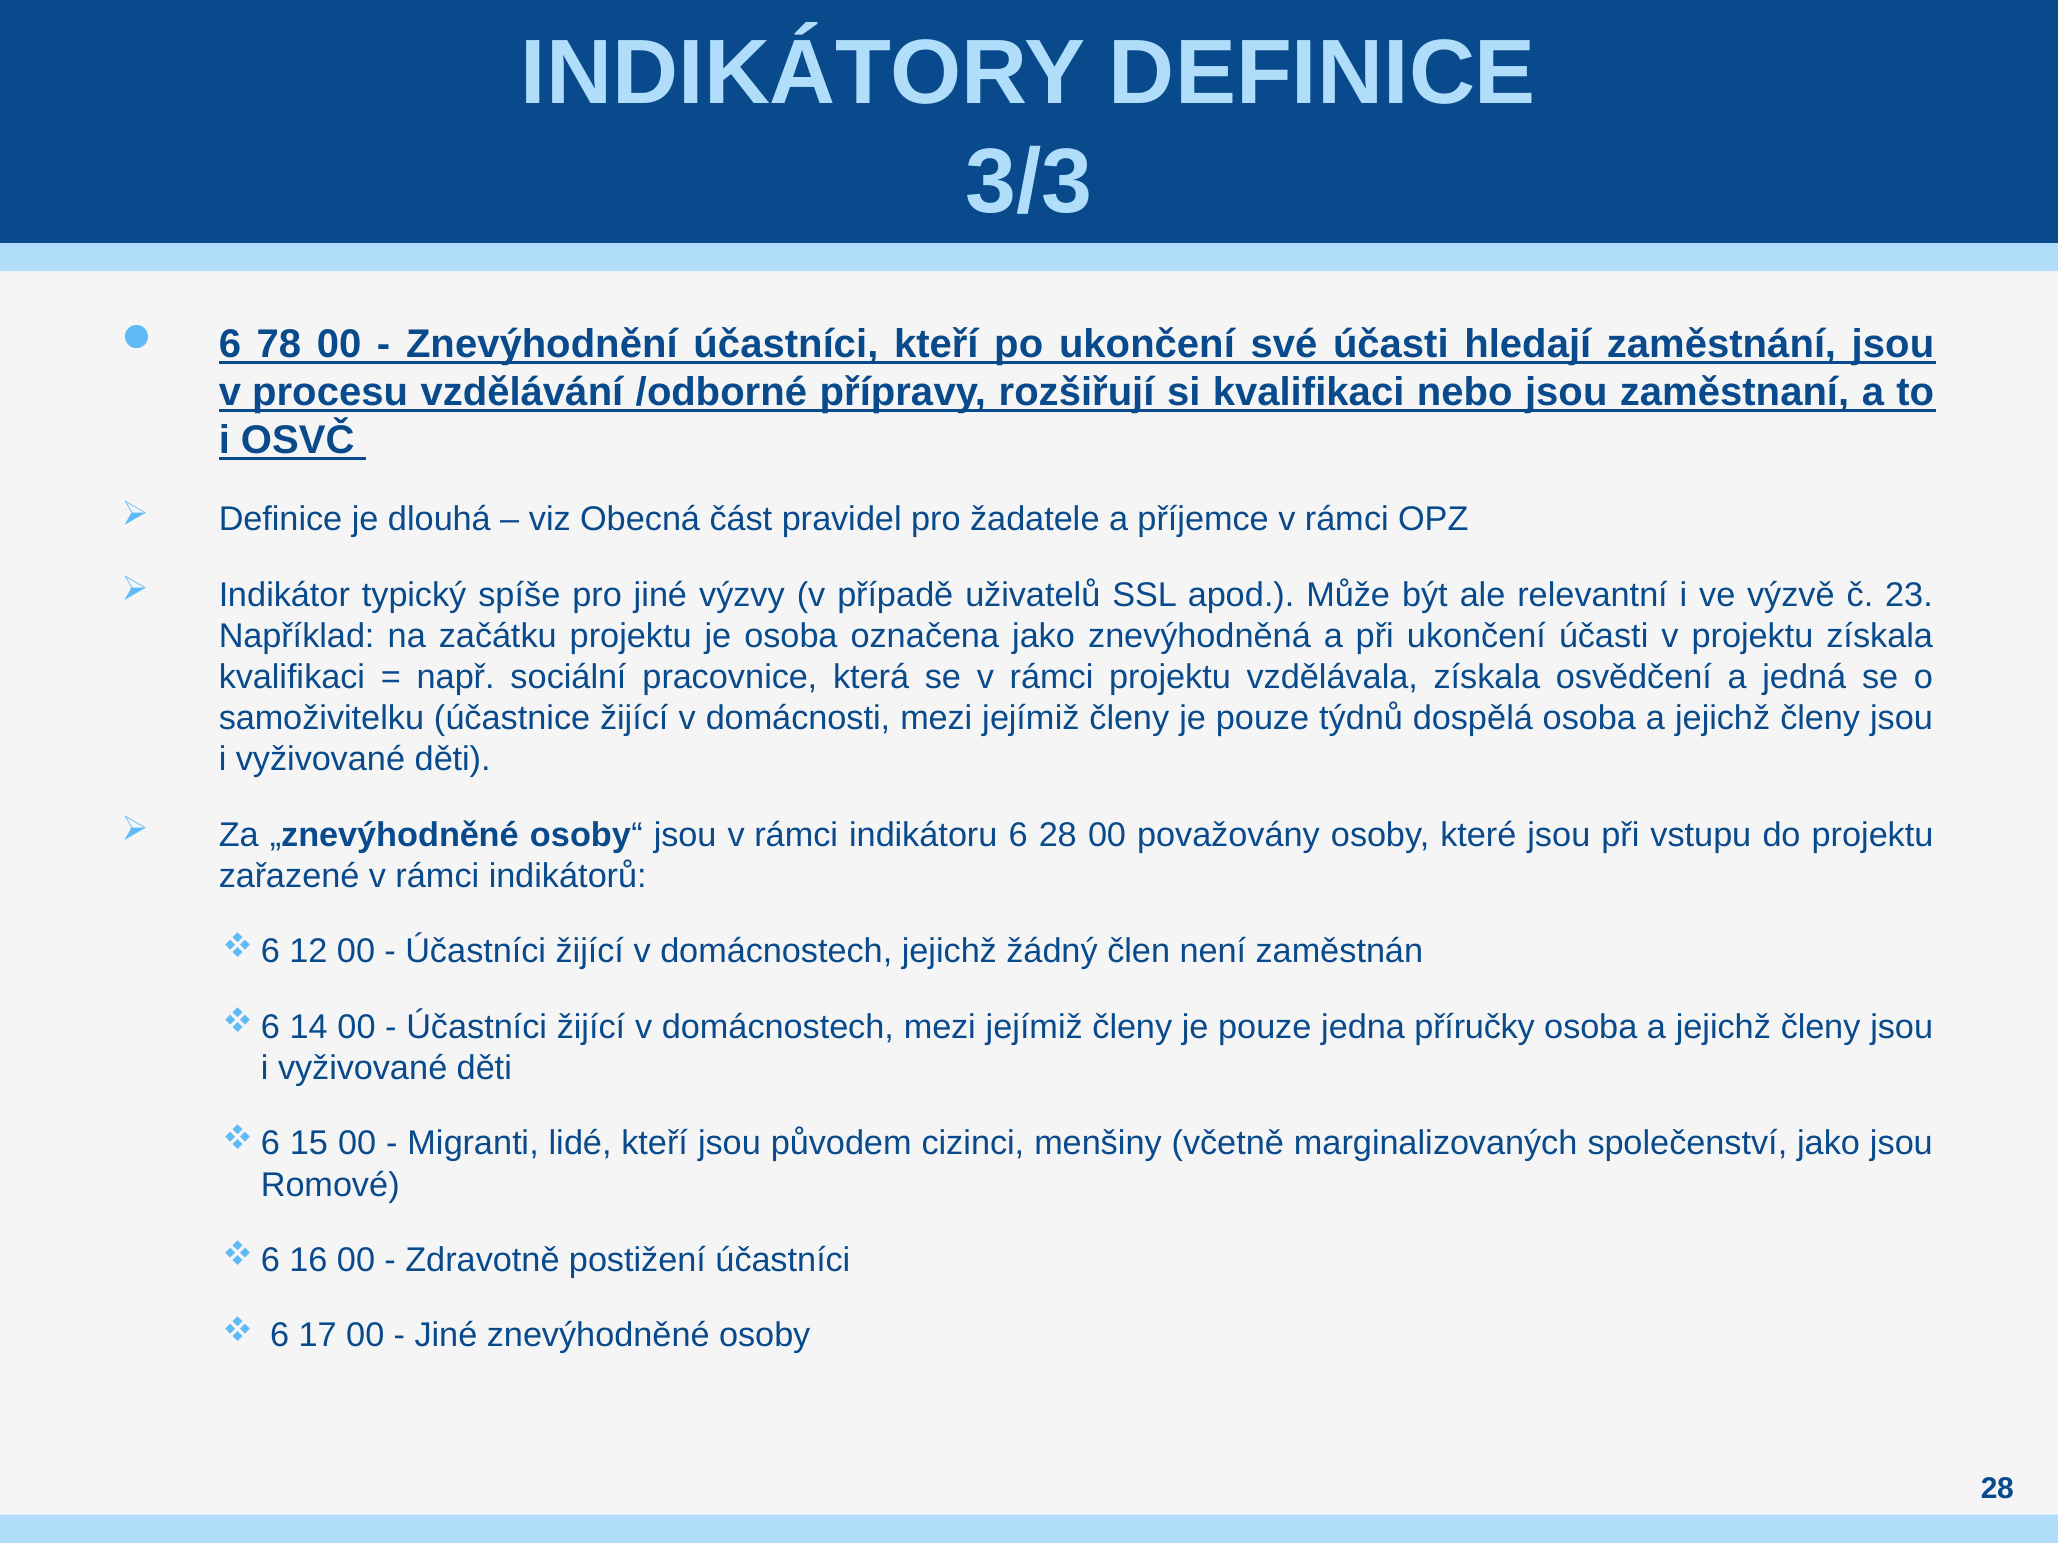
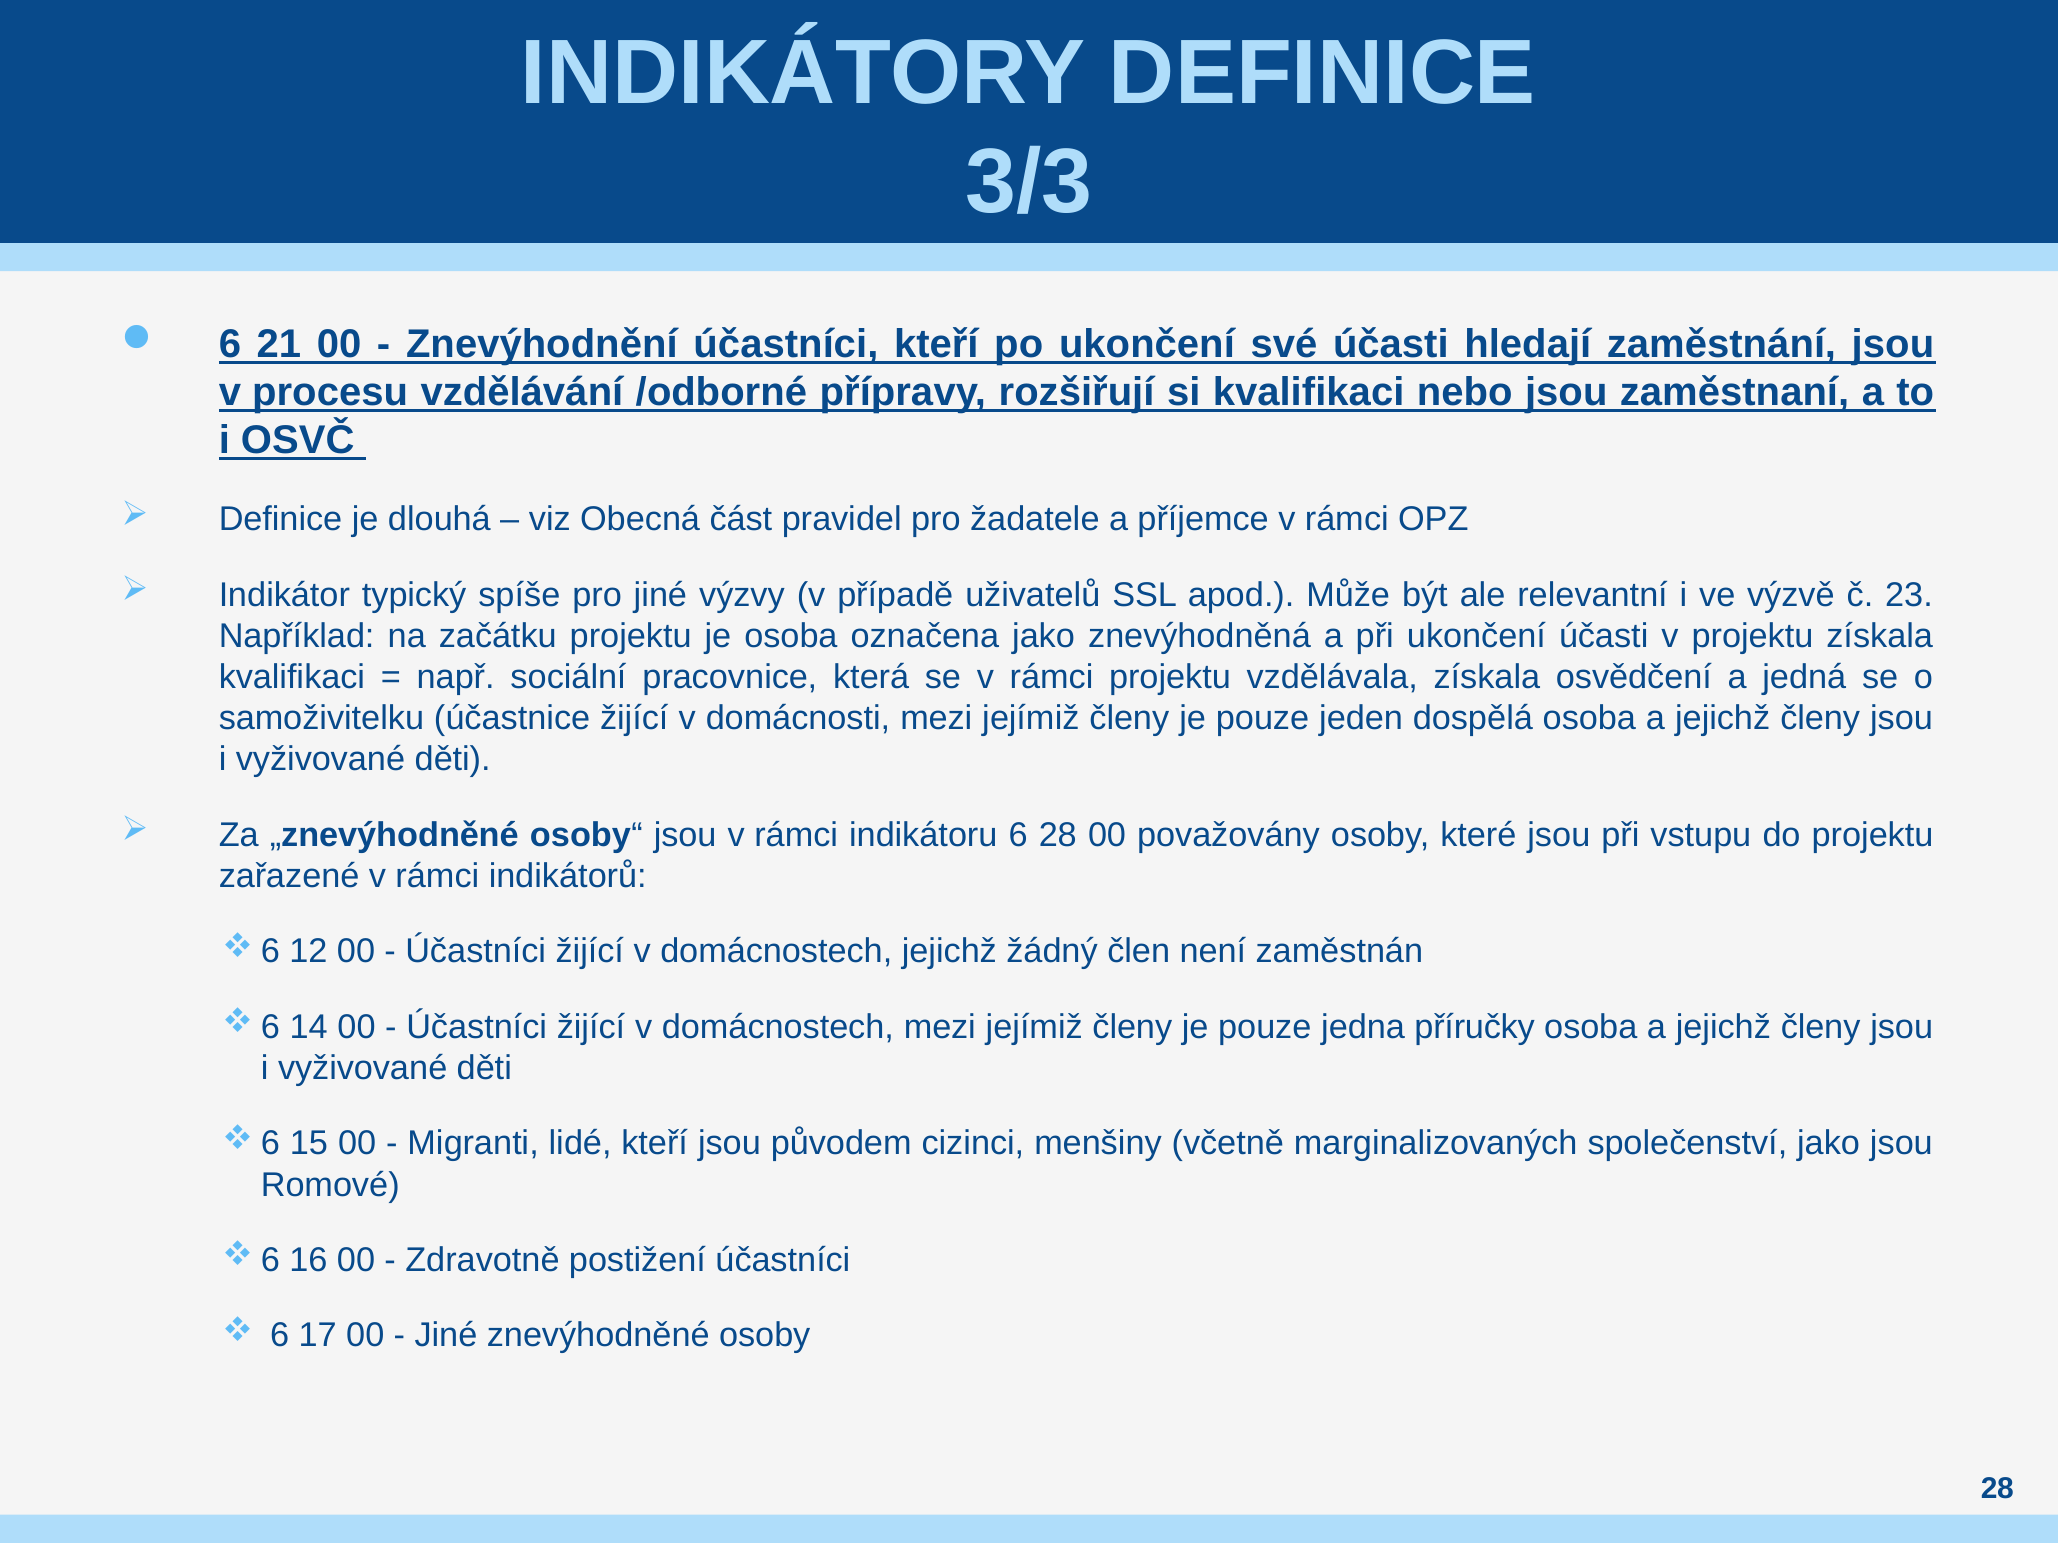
78: 78 -> 21
týdnů: týdnů -> jeden
